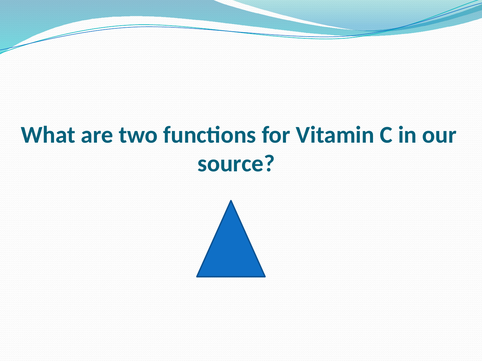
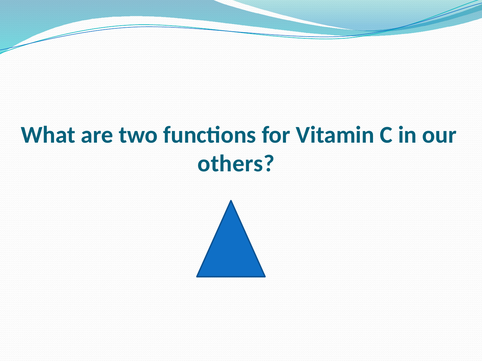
source: source -> others
